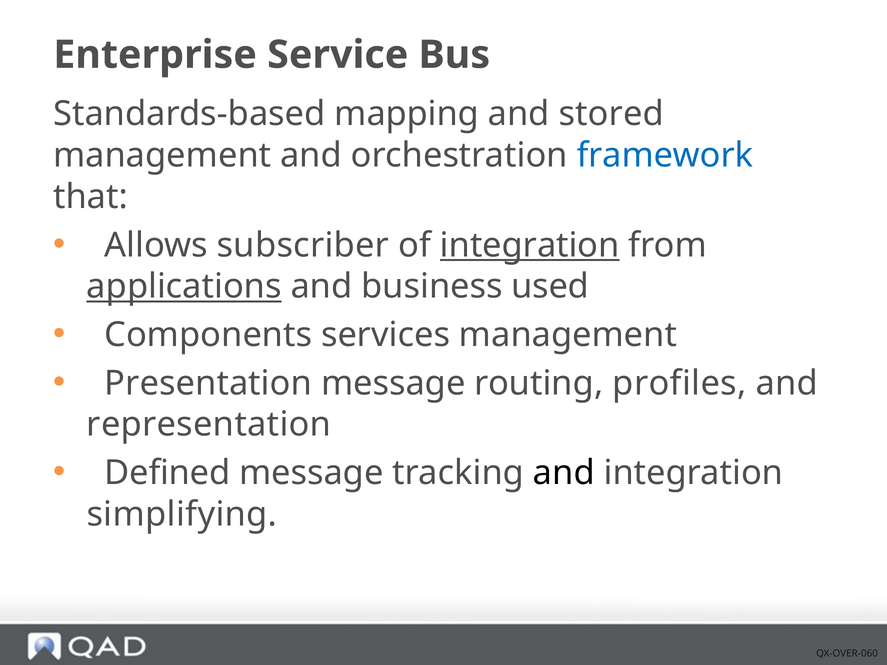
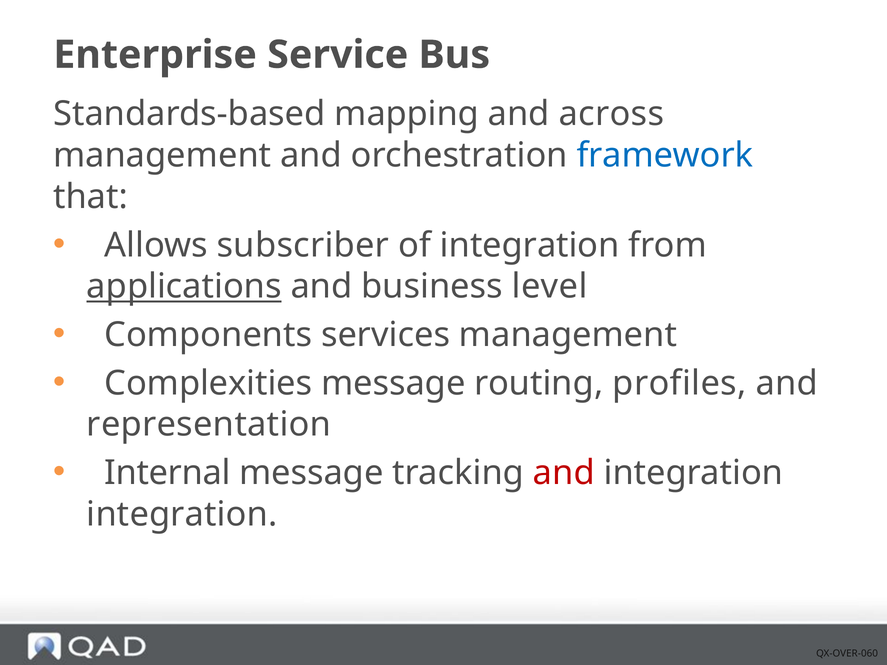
stored: stored -> across
integration at (530, 245) underline: present -> none
used: used -> level
Presentation: Presentation -> Complexities
Defined: Defined -> Internal
and at (564, 473) colour: black -> red
simplifying at (182, 514): simplifying -> integration
